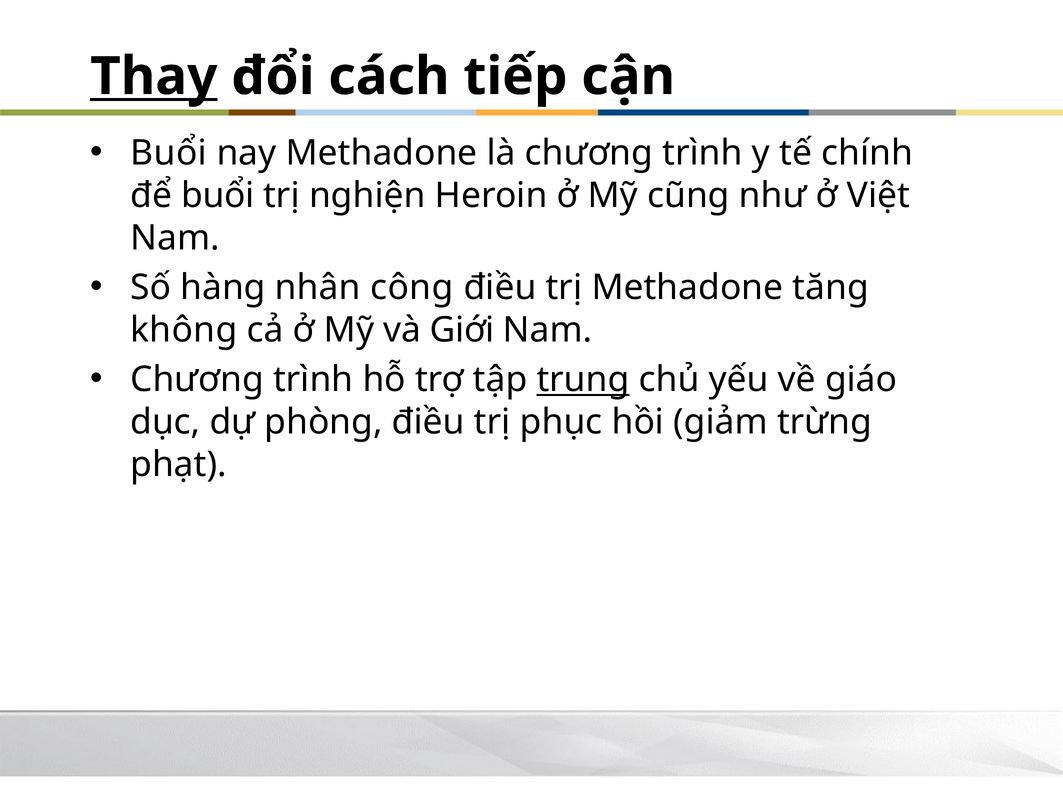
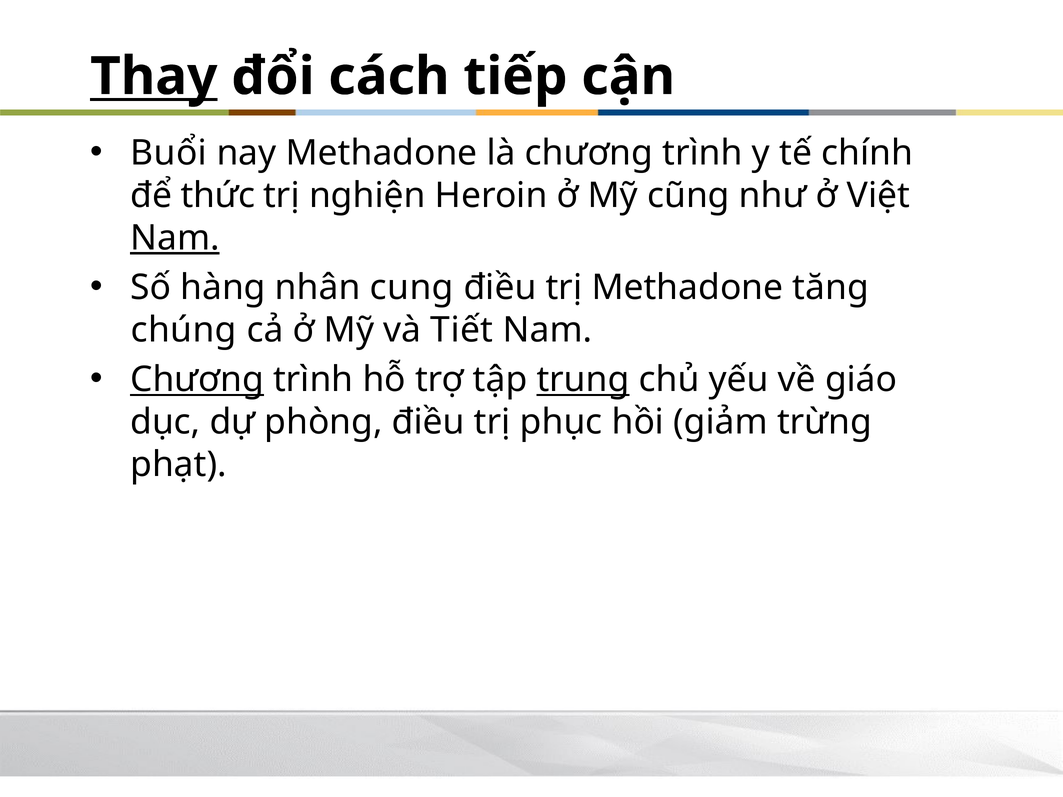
để buổi: buổi -> thức
Nam at (175, 238) underline: none -> present
công: công -> cung
không: không -> chúng
Giới: Giới -> Tiết
Chương at (197, 380) underline: none -> present
